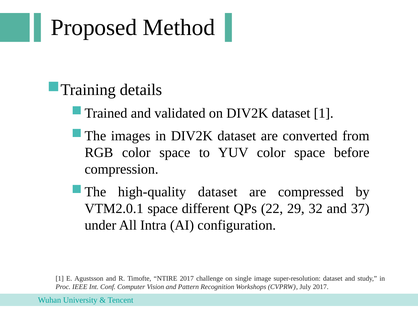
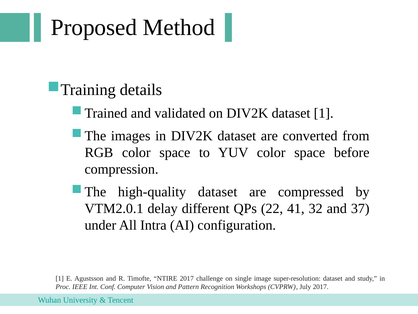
VTM2.0.1 space: space -> delay
29: 29 -> 41
